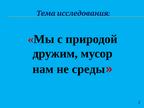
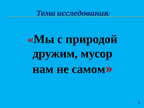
среды: среды -> самом
